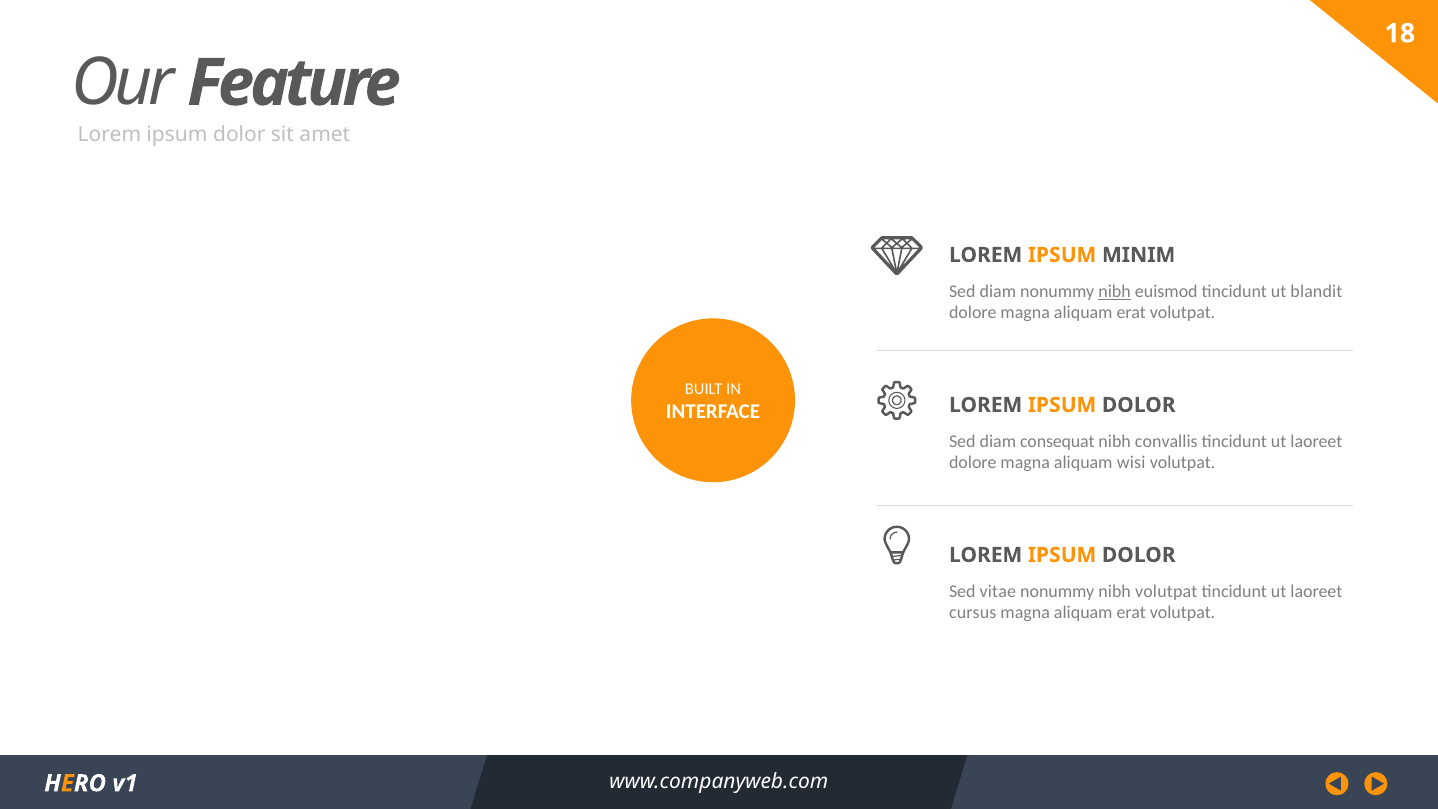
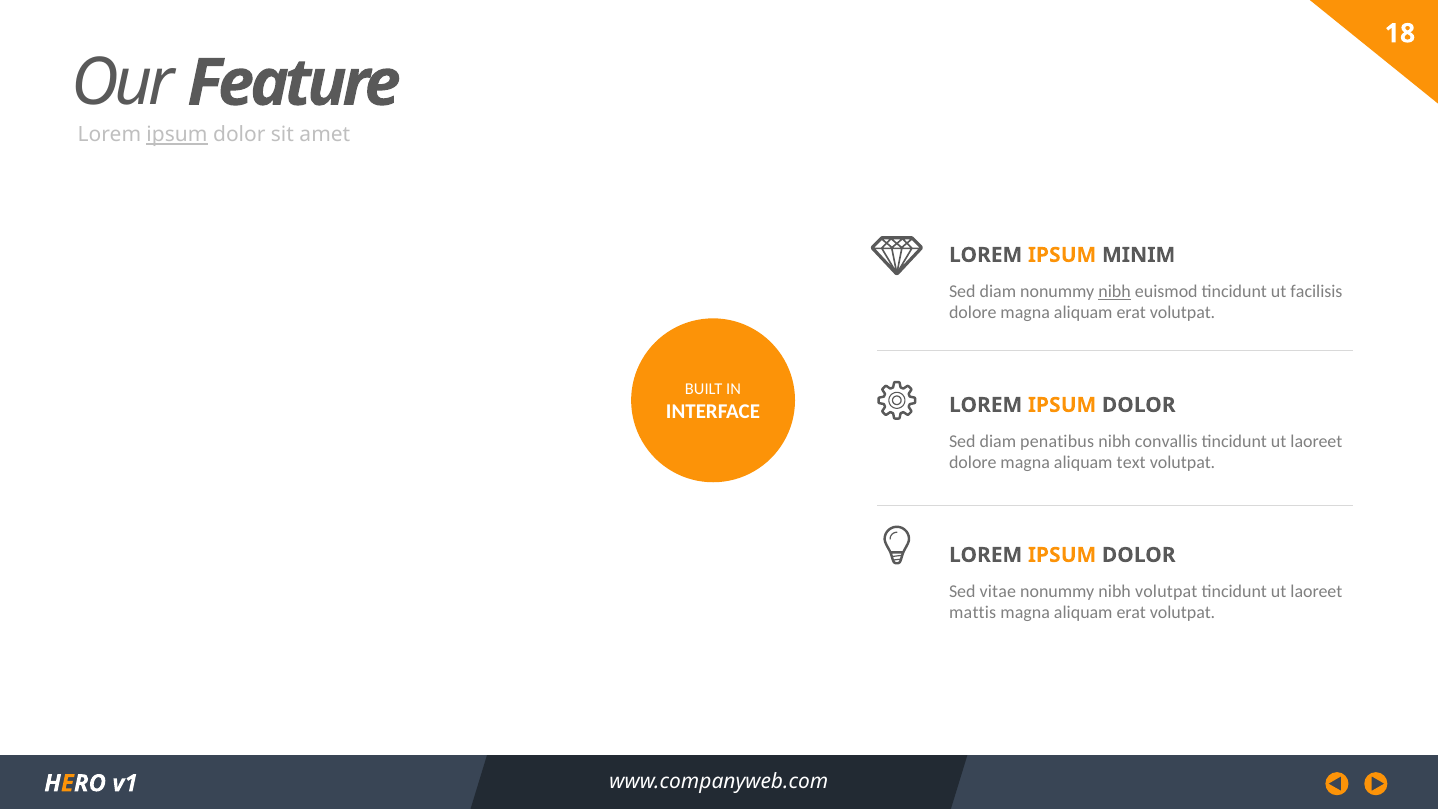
ipsum at (177, 135) underline: none -> present
blandit: blandit -> facilisis
consequat: consequat -> penatibus
wisi: wisi -> text
cursus: cursus -> mattis
